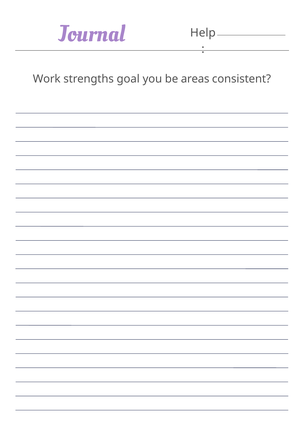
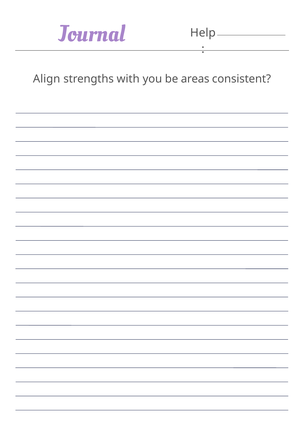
Work: Work -> Align
goal: goal -> with
